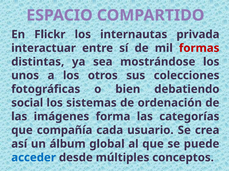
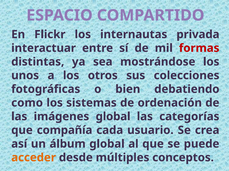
social: social -> como
imágenes forma: forma -> global
acceder colour: blue -> orange
